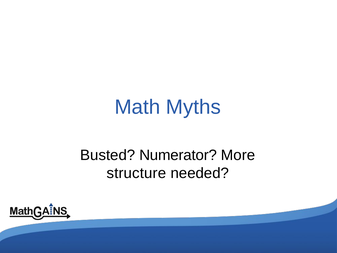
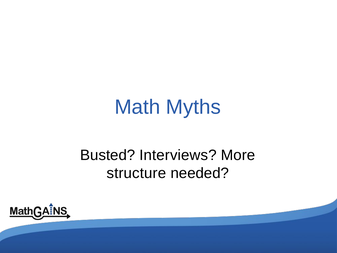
Numerator: Numerator -> Interviews
